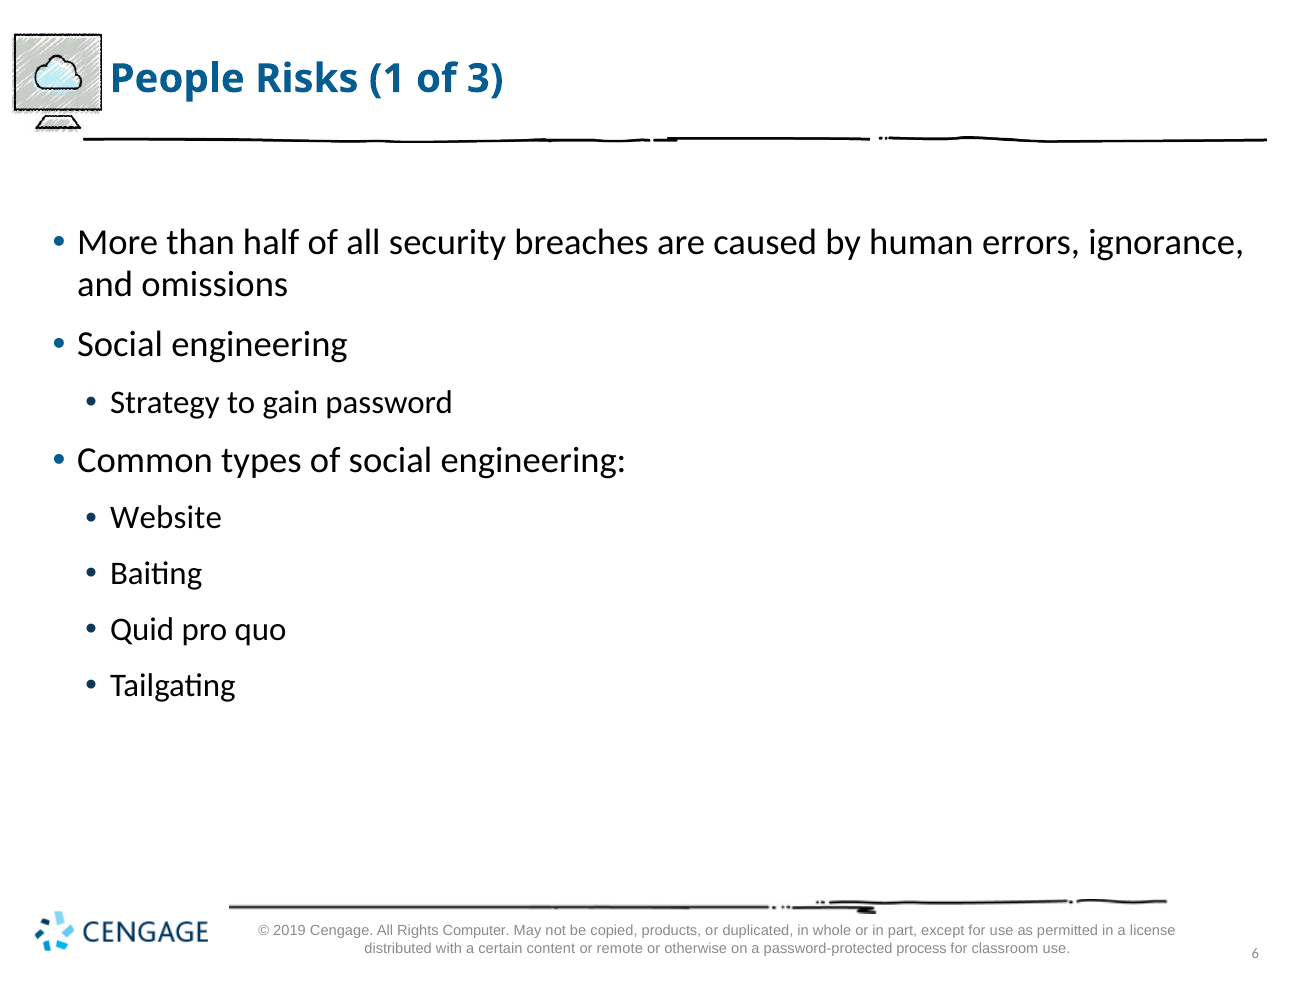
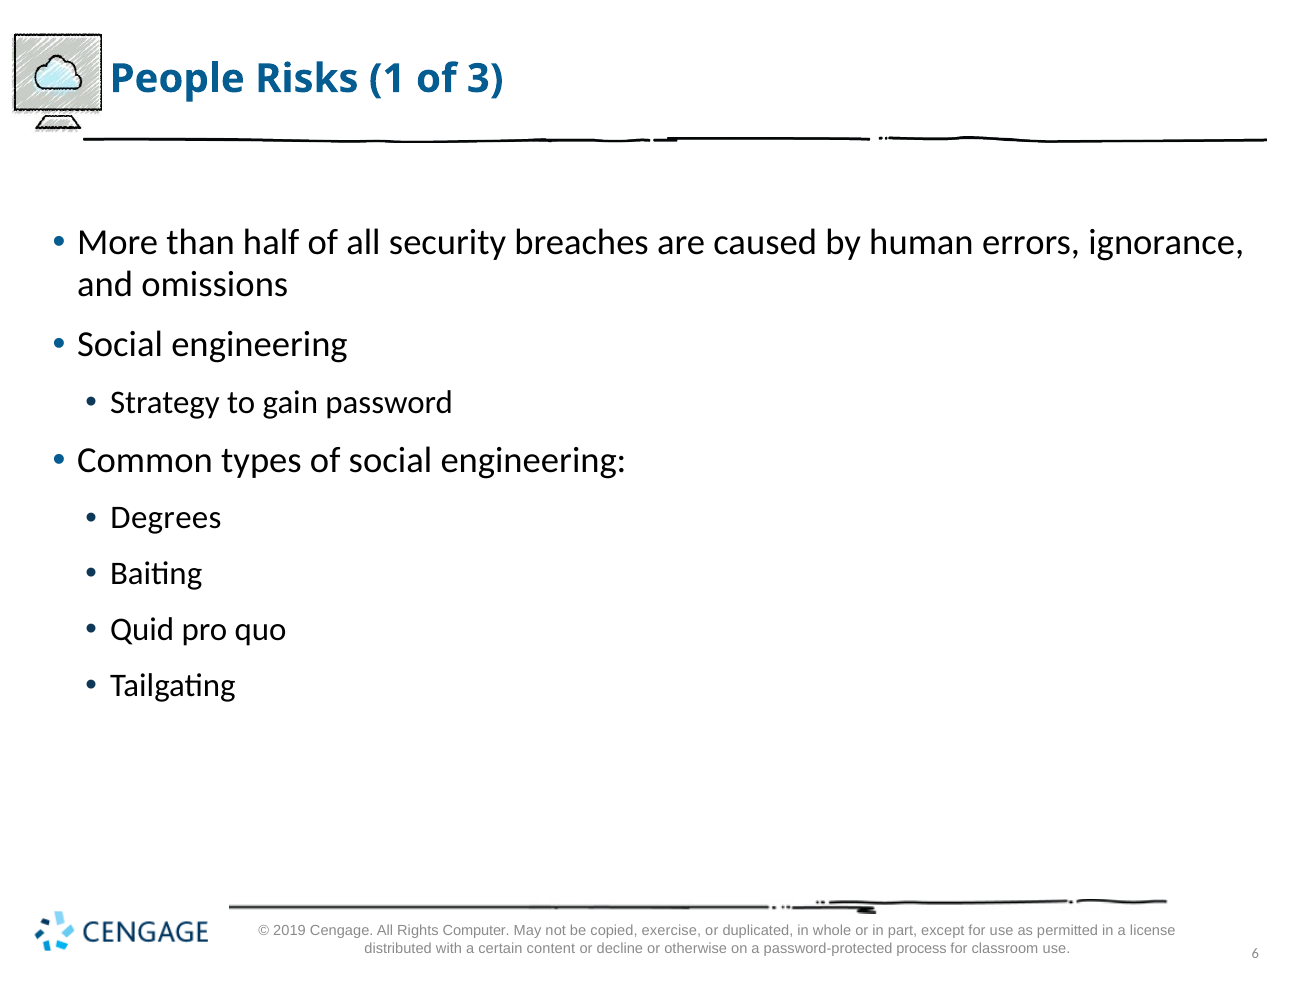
Website: Website -> Degrees
products: products -> exercise
remote: remote -> decline
